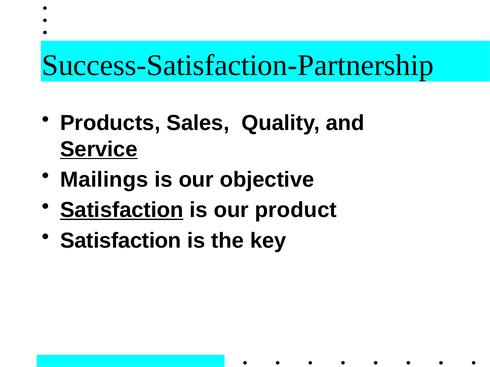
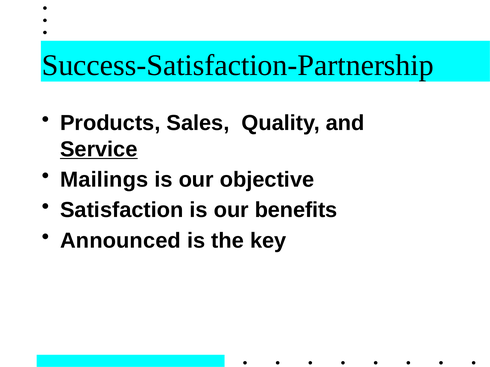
Satisfaction at (122, 210) underline: present -> none
product: product -> benefits
Satisfaction at (121, 241): Satisfaction -> Announced
